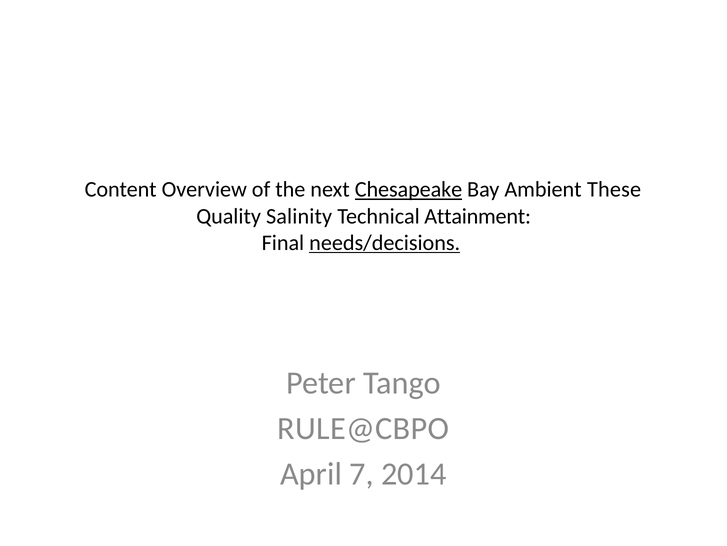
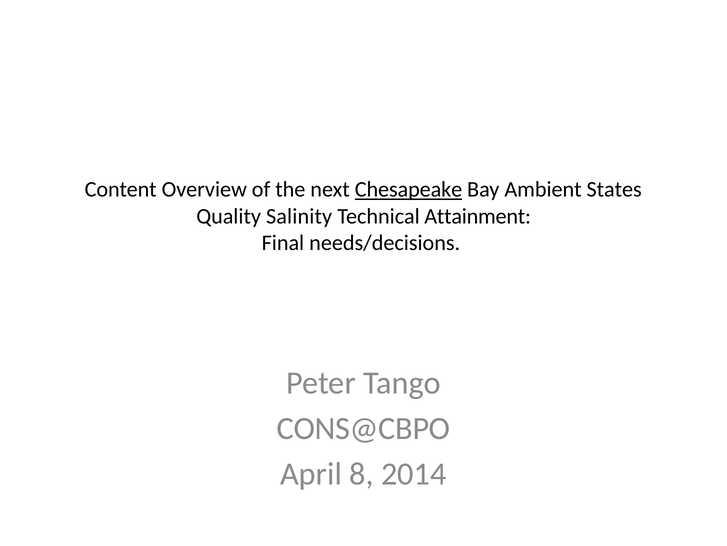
These: These -> States
needs/decisions underline: present -> none
RULE@CBPO: RULE@CBPO -> CONS@CBPO
7: 7 -> 8
